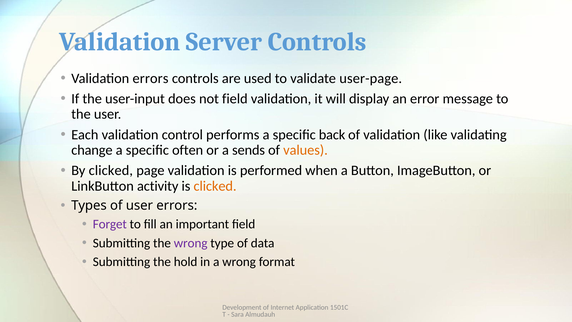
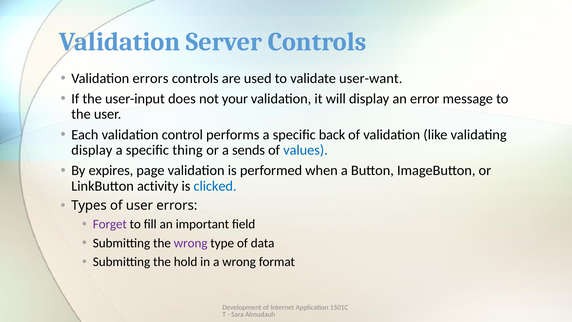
user-page: user-page -> user-want
not field: field -> your
change at (92, 150): change -> display
often: often -> thing
values colour: orange -> blue
By clicked: clicked -> expires
clicked at (215, 186) colour: orange -> blue
